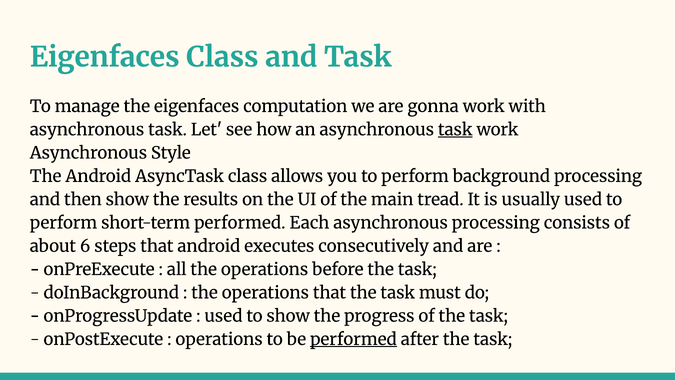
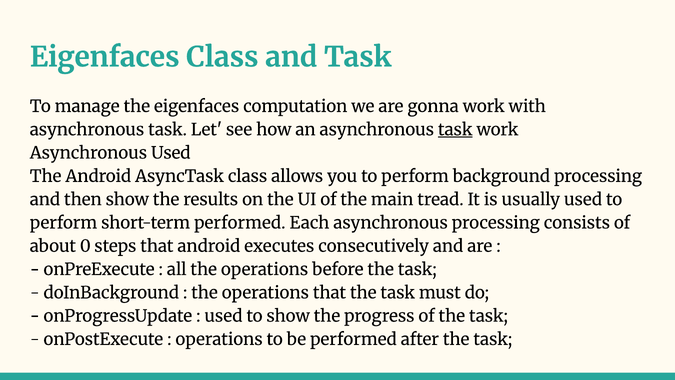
Asynchronous Style: Style -> Used
6: 6 -> 0
performed at (353, 339) underline: present -> none
